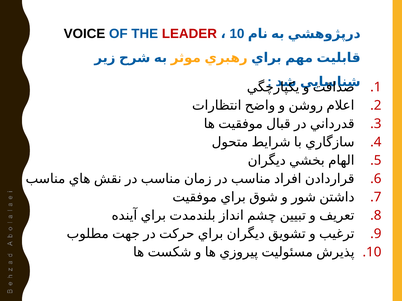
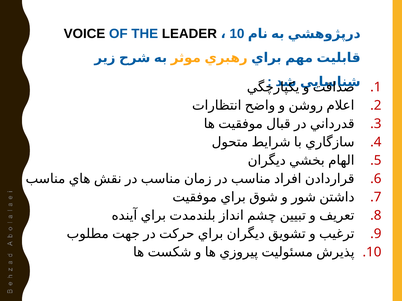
LEADER colour: red -> black
